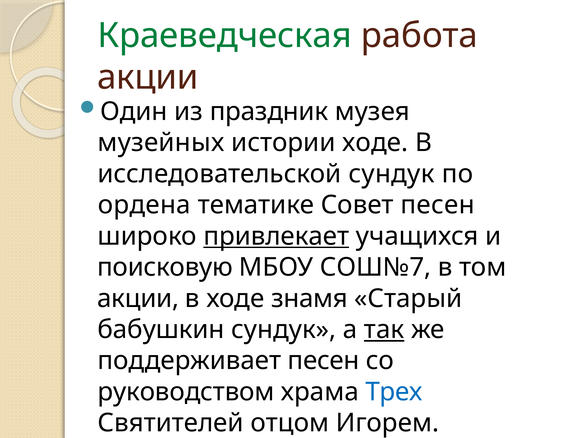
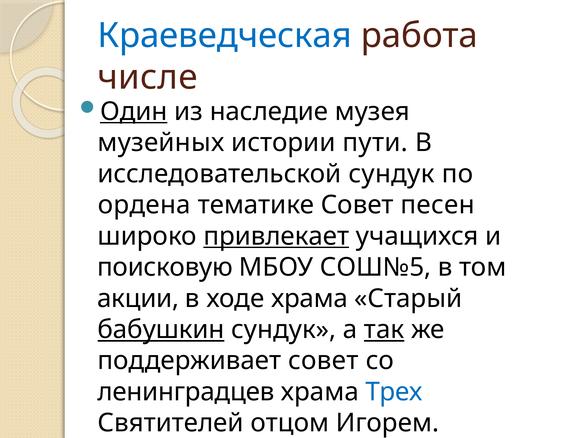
Краеведческая colour: green -> blue
акции at (148, 77): акции -> числе
Один underline: none -> present
праздник: праздник -> наследие
истории ходе: ходе -> пути
СОШ№7: СОШ№7 -> СОШ№5
ходе знамя: знамя -> храма
бабушкин underline: none -> present
поддерживает песен: песен -> совет
руководством: руководством -> ленинградцев
